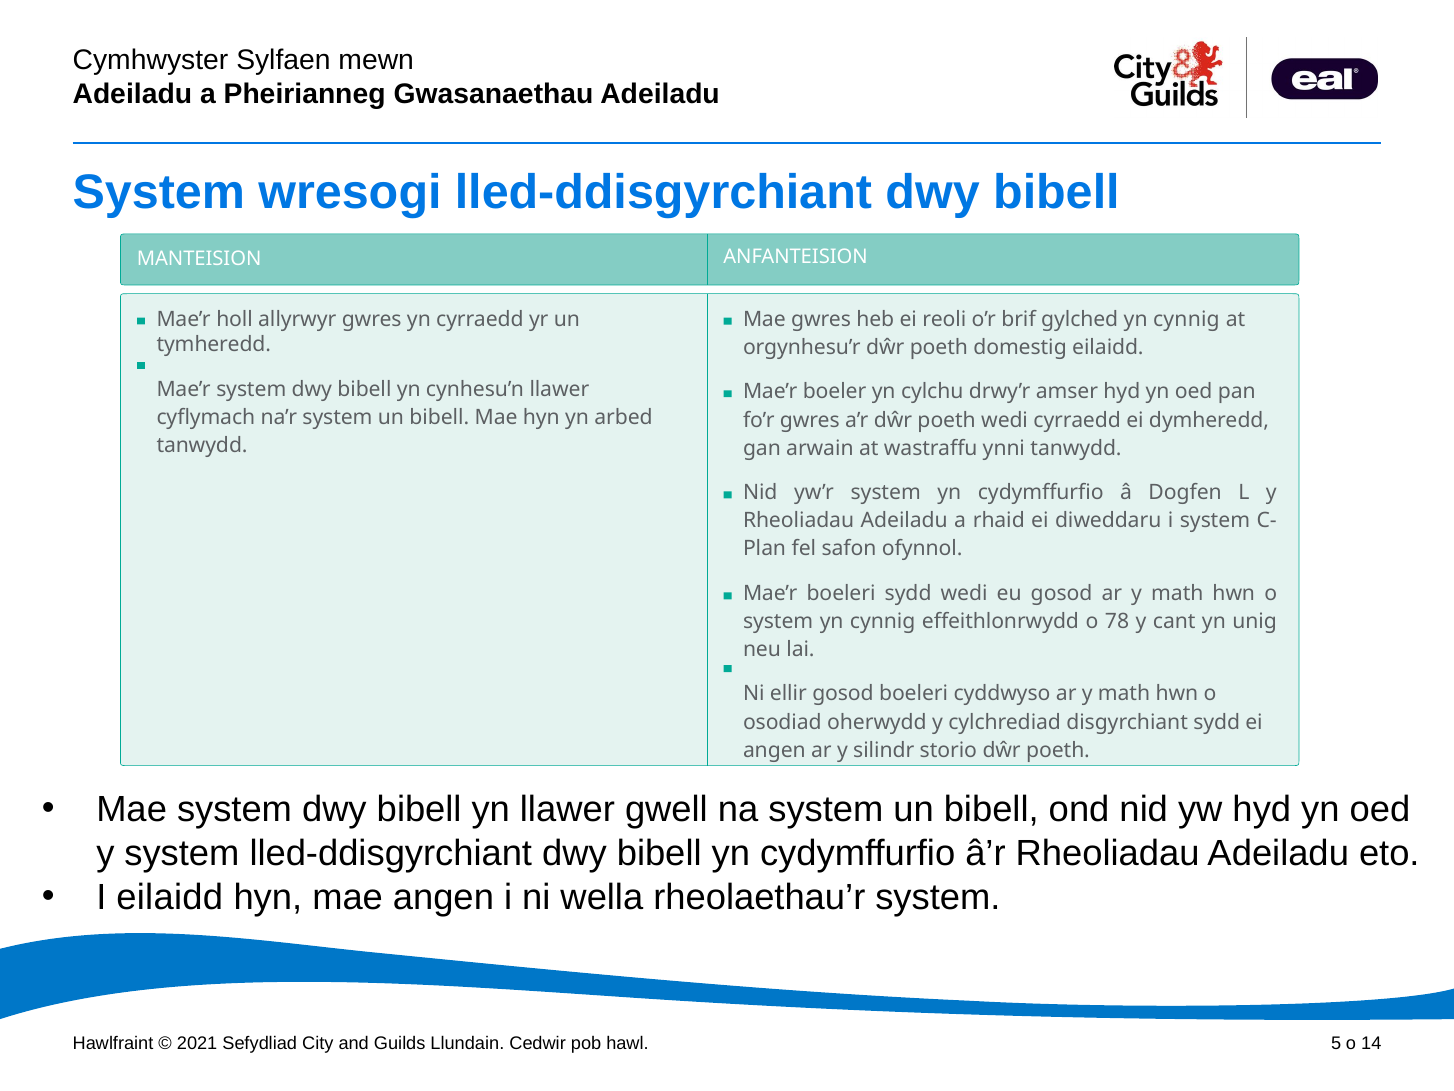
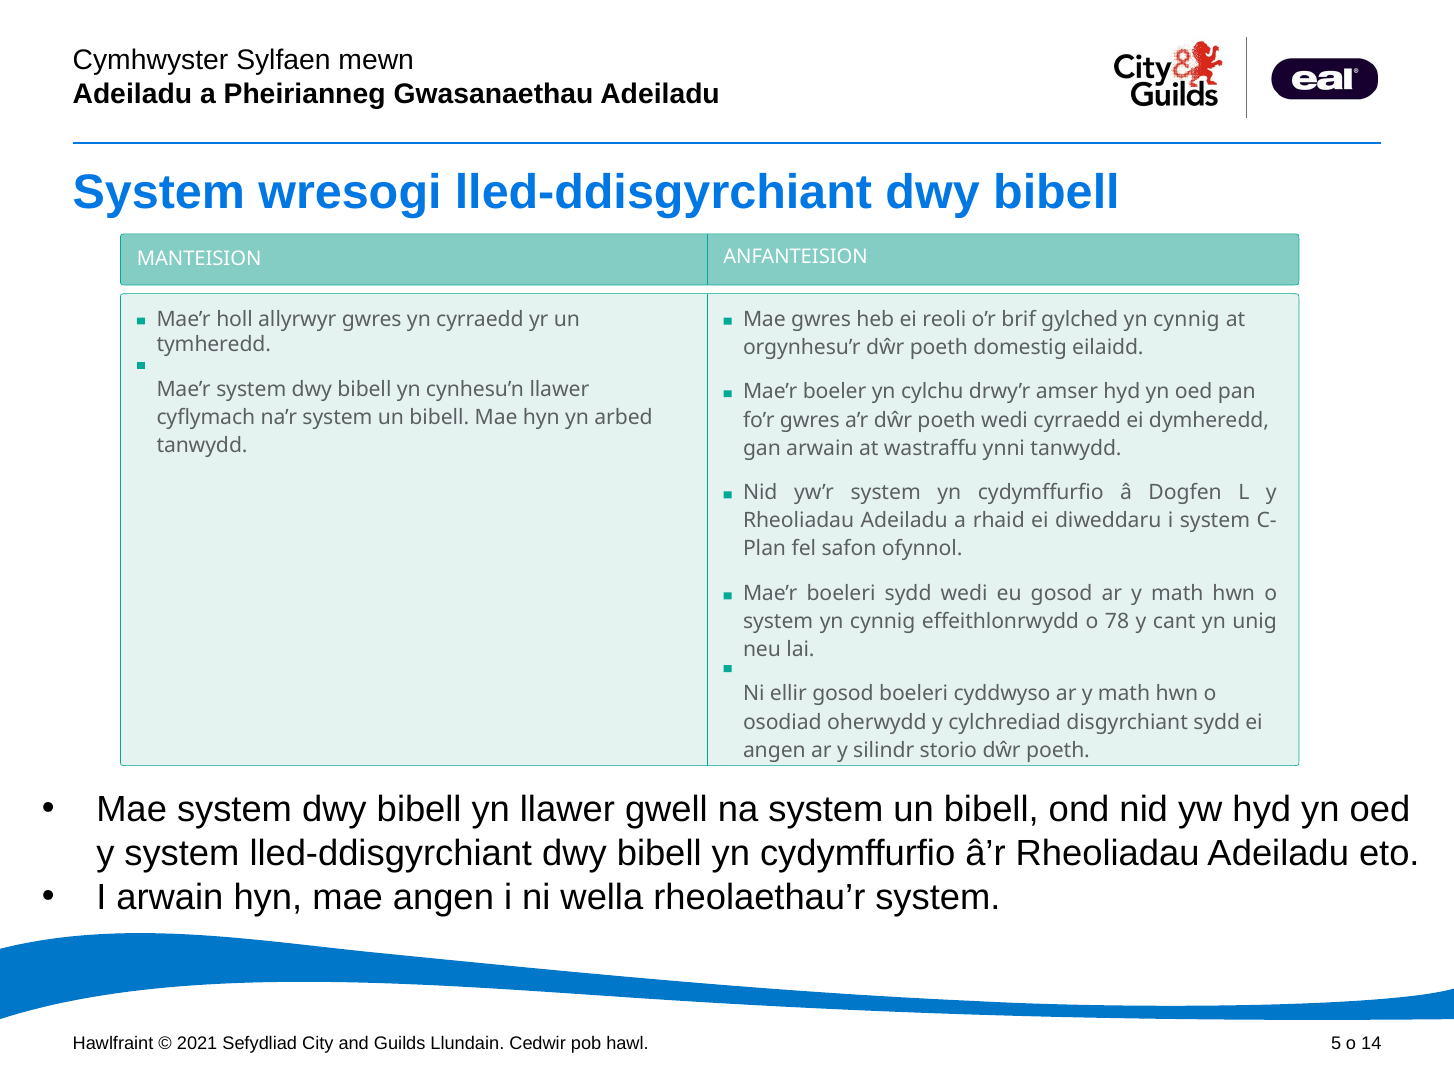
I eilaidd: eilaidd -> arwain
